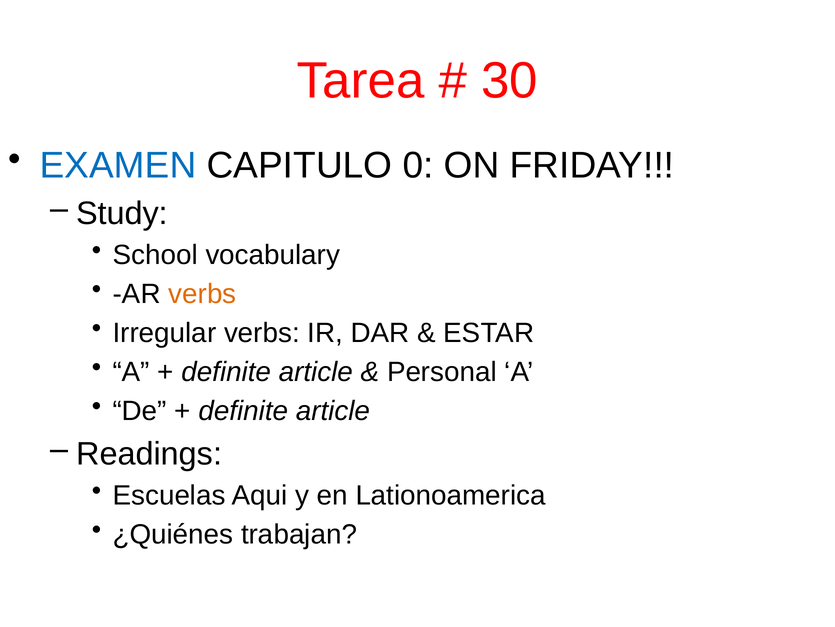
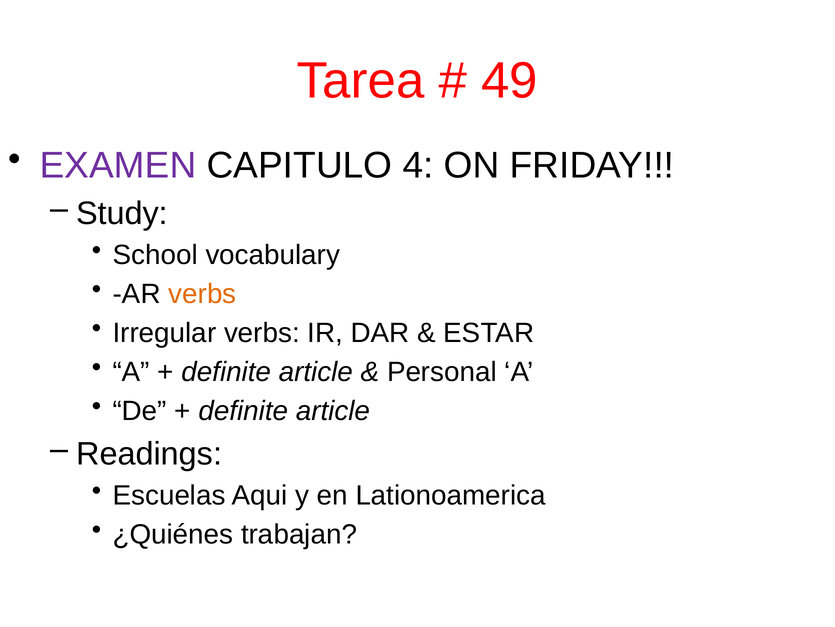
30: 30 -> 49
EXAMEN colour: blue -> purple
0: 0 -> 4
